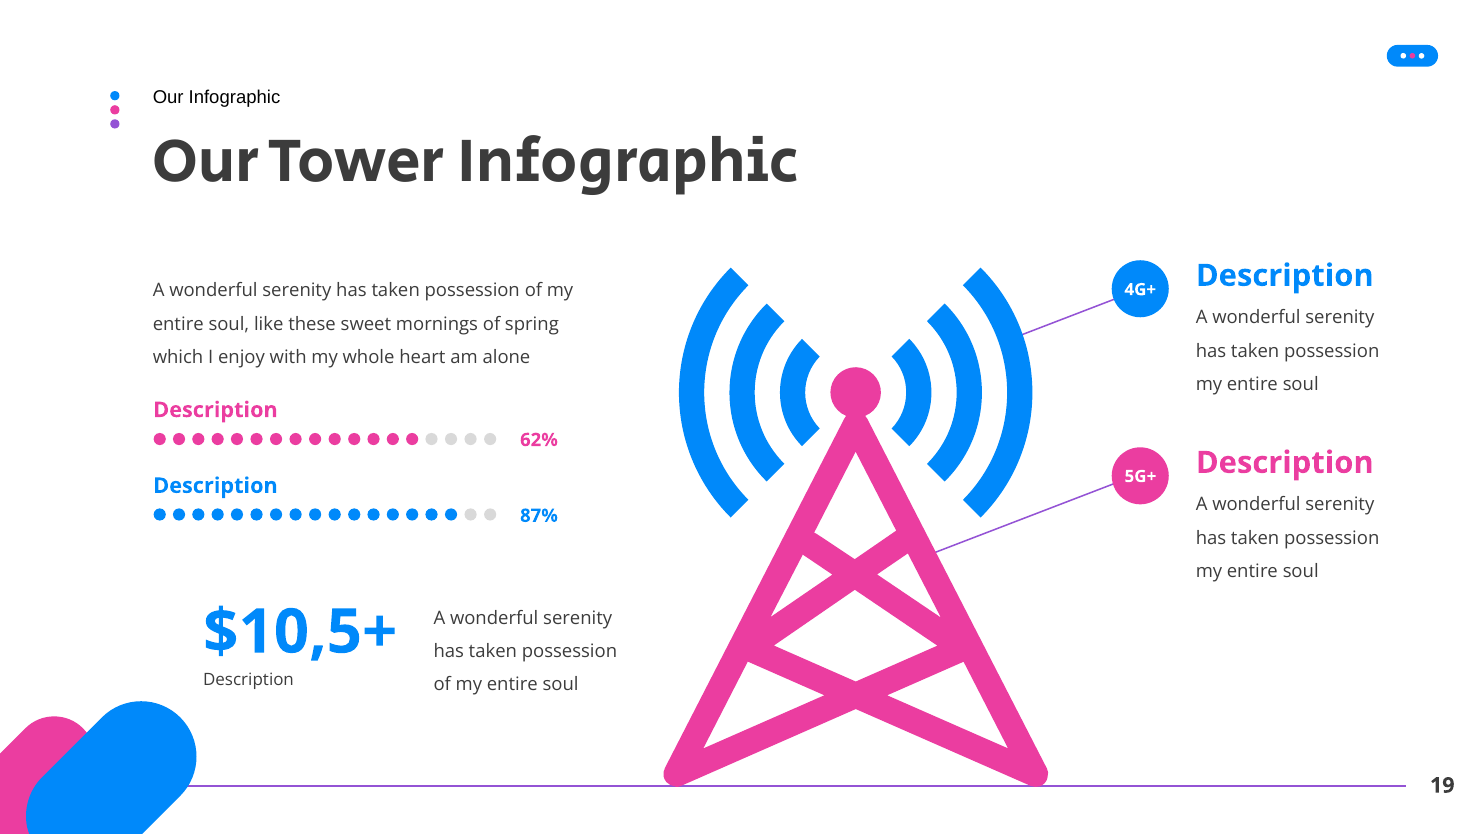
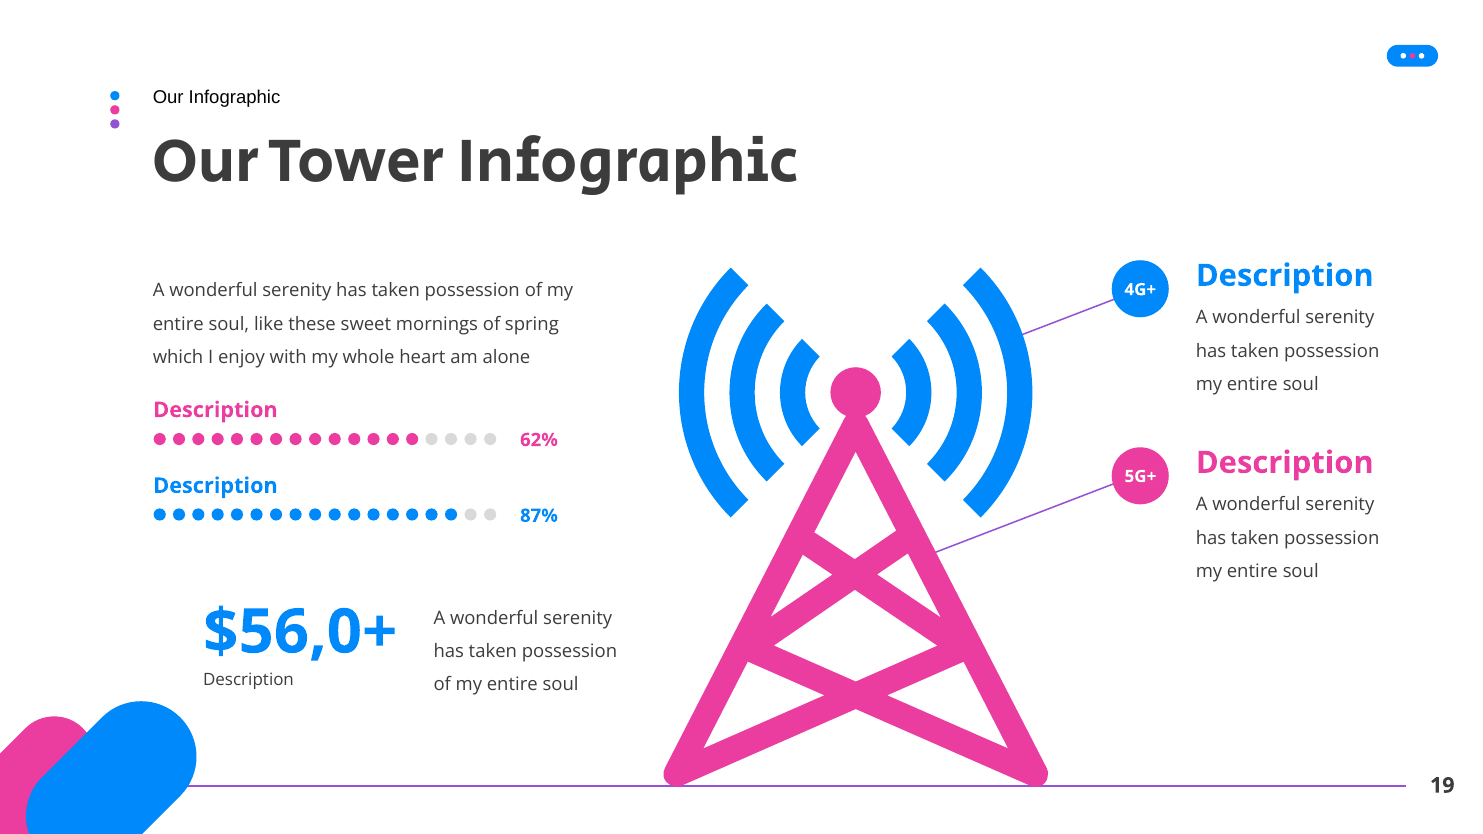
$10,5+: $10,5+ -> $56,0+
